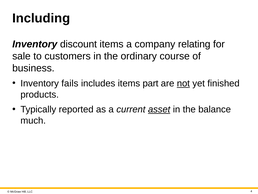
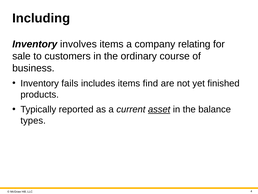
discount: discount -> involves
part: part -> find
not underline: present -> none
much: much -> types
